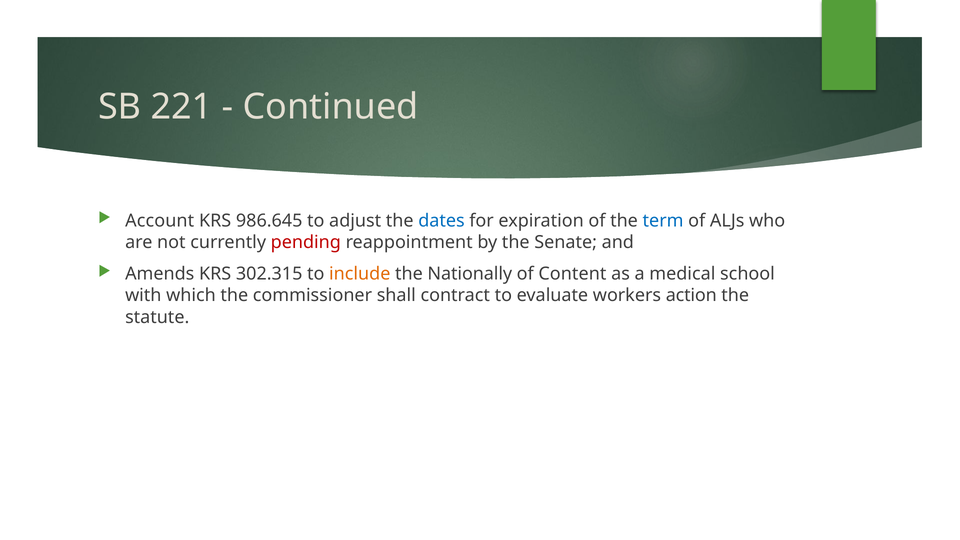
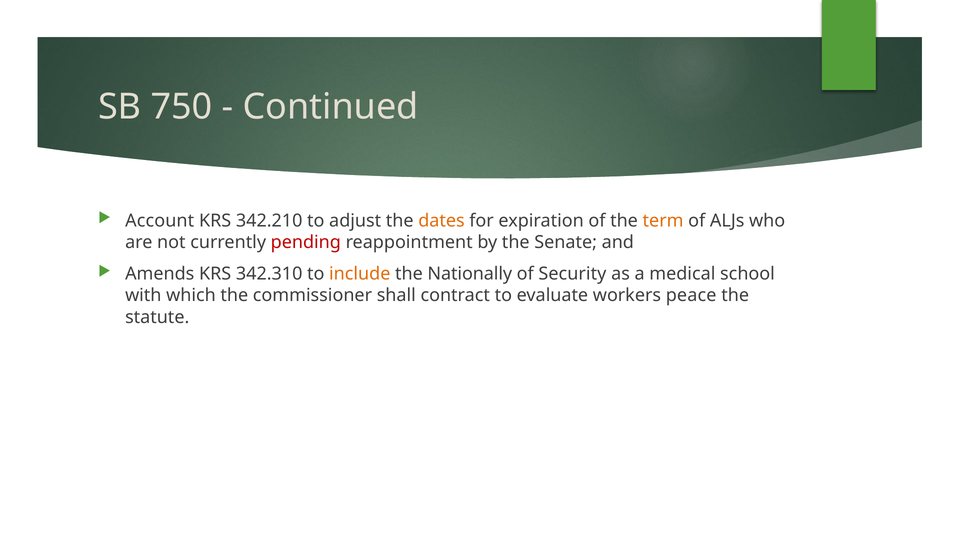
221: 221 -> 750
986.645: 986.645 -> 342.210
dates colour: blue -> orange
term colour: blue -> orange
302.315: 302.315 -> 342.310
Content: Content -> Security
action: action -> peace
